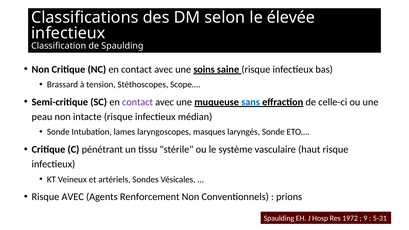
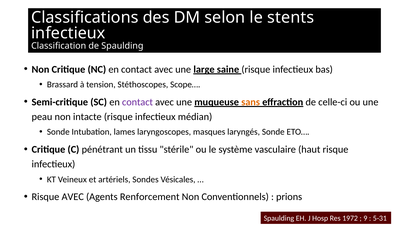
élevée: élevée -> stents
soins: soins -> large
sans colour: blue -> orange
